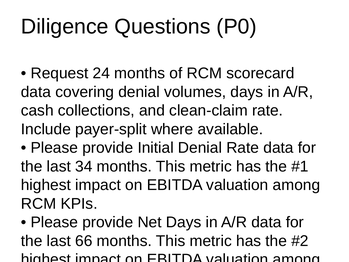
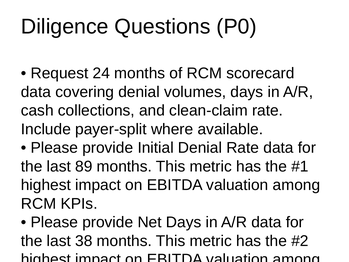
34: 34 -> 89
66: 66 -> 38
